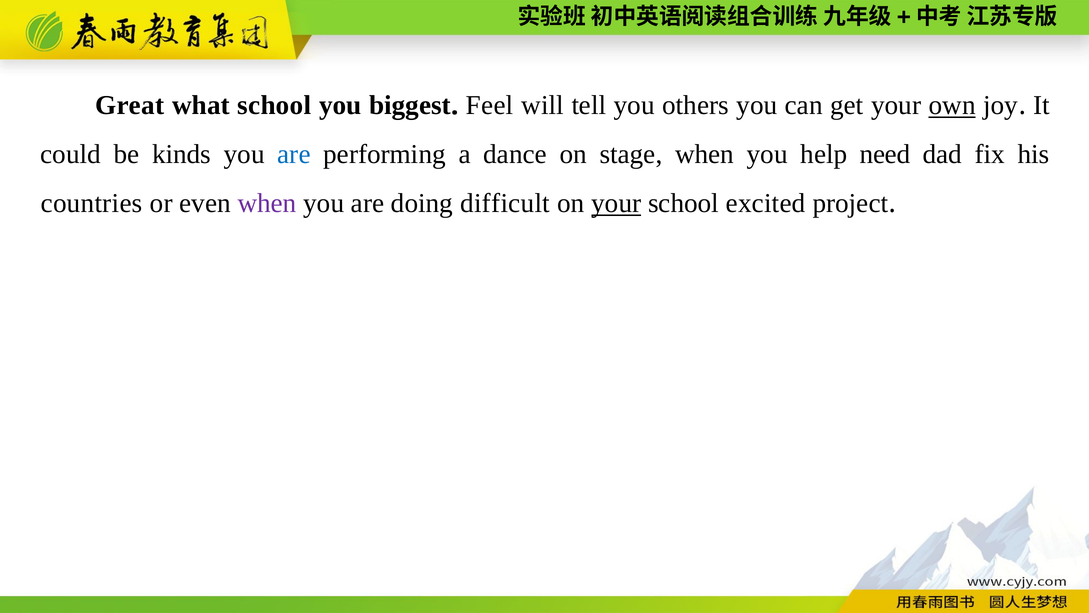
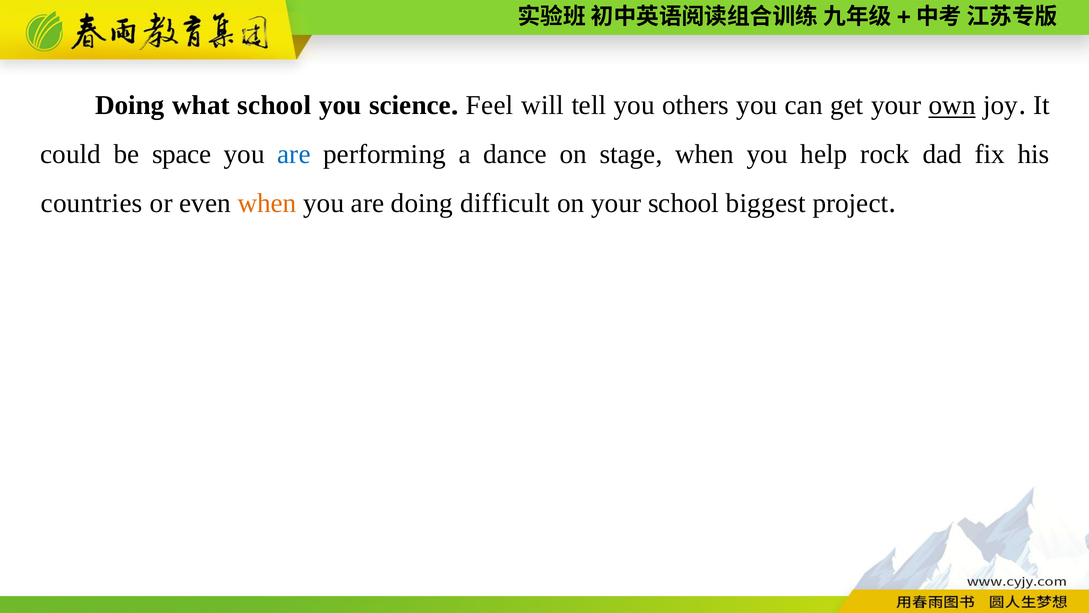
Great at (130, 105): Great -> Doing
biggest: biggest -> science
kinds: kinds -> space
need: need -> rock
when at (267, 203) colour: purple -> orange
your at (616, 203) underline: present -> none
excited: excited -> biggest
